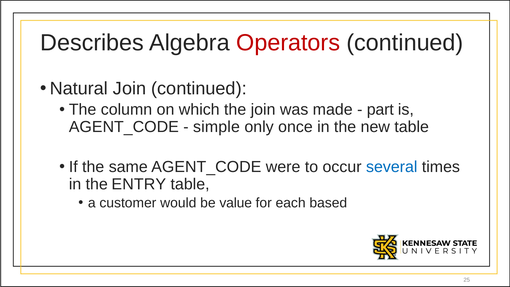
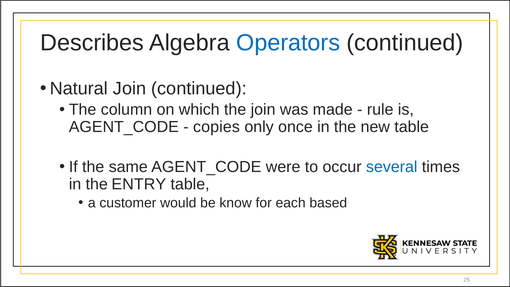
Operators colour: red -> blue
part: part -> rule
simple: simple -> copies
value: value -> know
